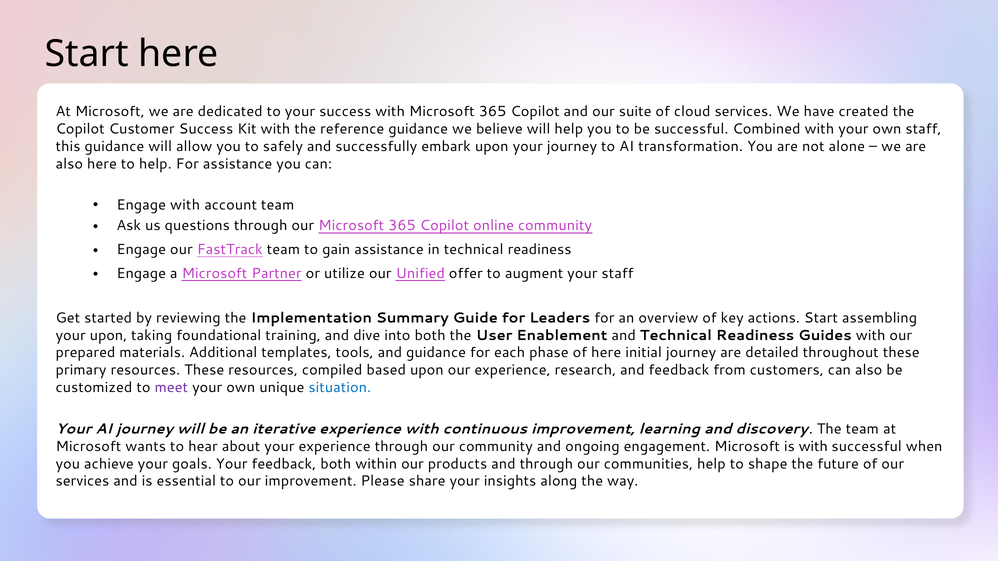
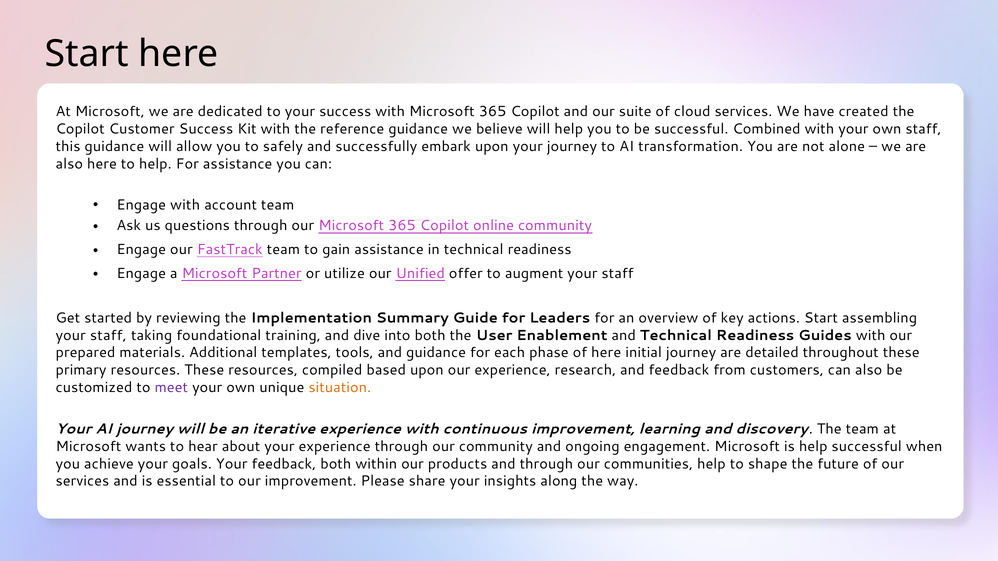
upon at (108, 335): upon -> staff
situation colour: blue -> orange
is with: with -> help
